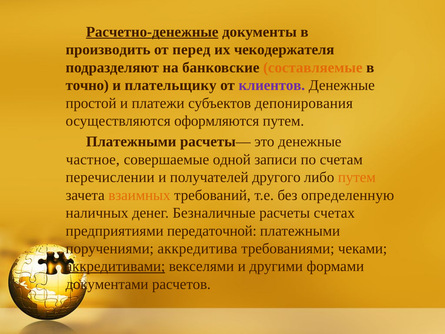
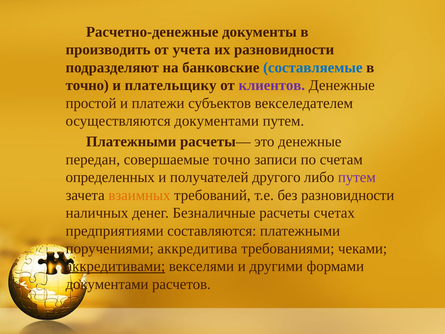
Расчетно-денежные underline: present -> none
перед: перед -> учета
их чекодержателя: чекодержателя -> разновидности
составляемые colour: orange -> blue
депонирования: депонирования -> векселедателем
осуществляются оформляются: оформляются -> документами
частное: частное -> передан
совершаемые одной: одной -> точно
перечислении: перечислении -> определенных
путем at (357, 177) colour: orange -> purple
без определенную: определенную -> разновидности
передаточной: передаточной -> составляются
